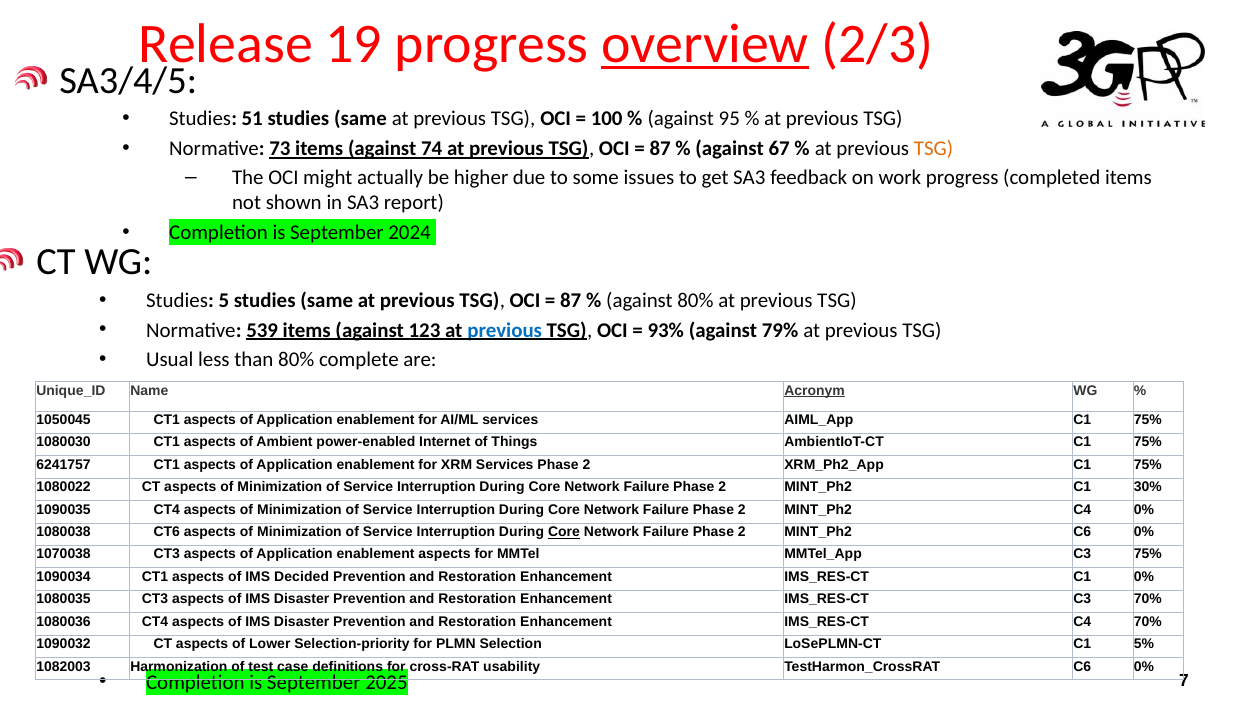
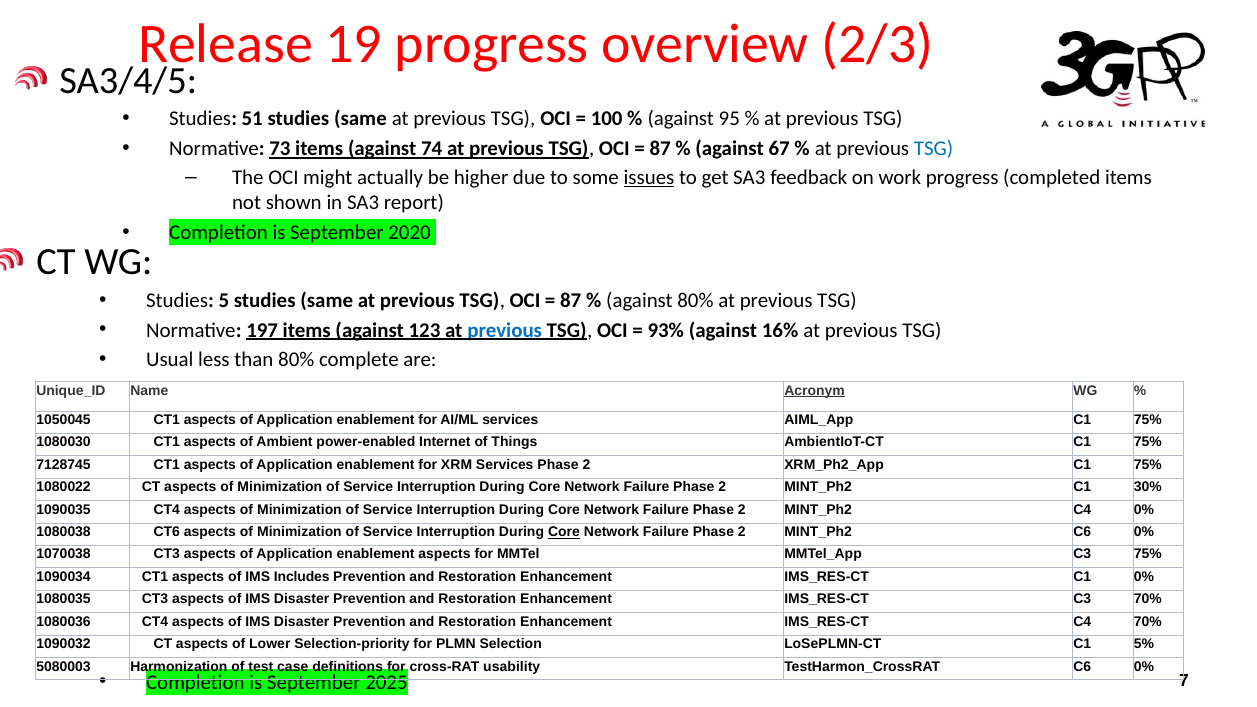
overview underline: present -> none
TSG at (934, 148) colour: orange -> blue
issues underline: none -> present
2024: 2024 -> 2020
539: 539 -> 197
79%: 79% -> 16%
6241757: 6241757 -> 7128745
Decided: Decided -> Includes
1082003: 1082003 -> 5080003
